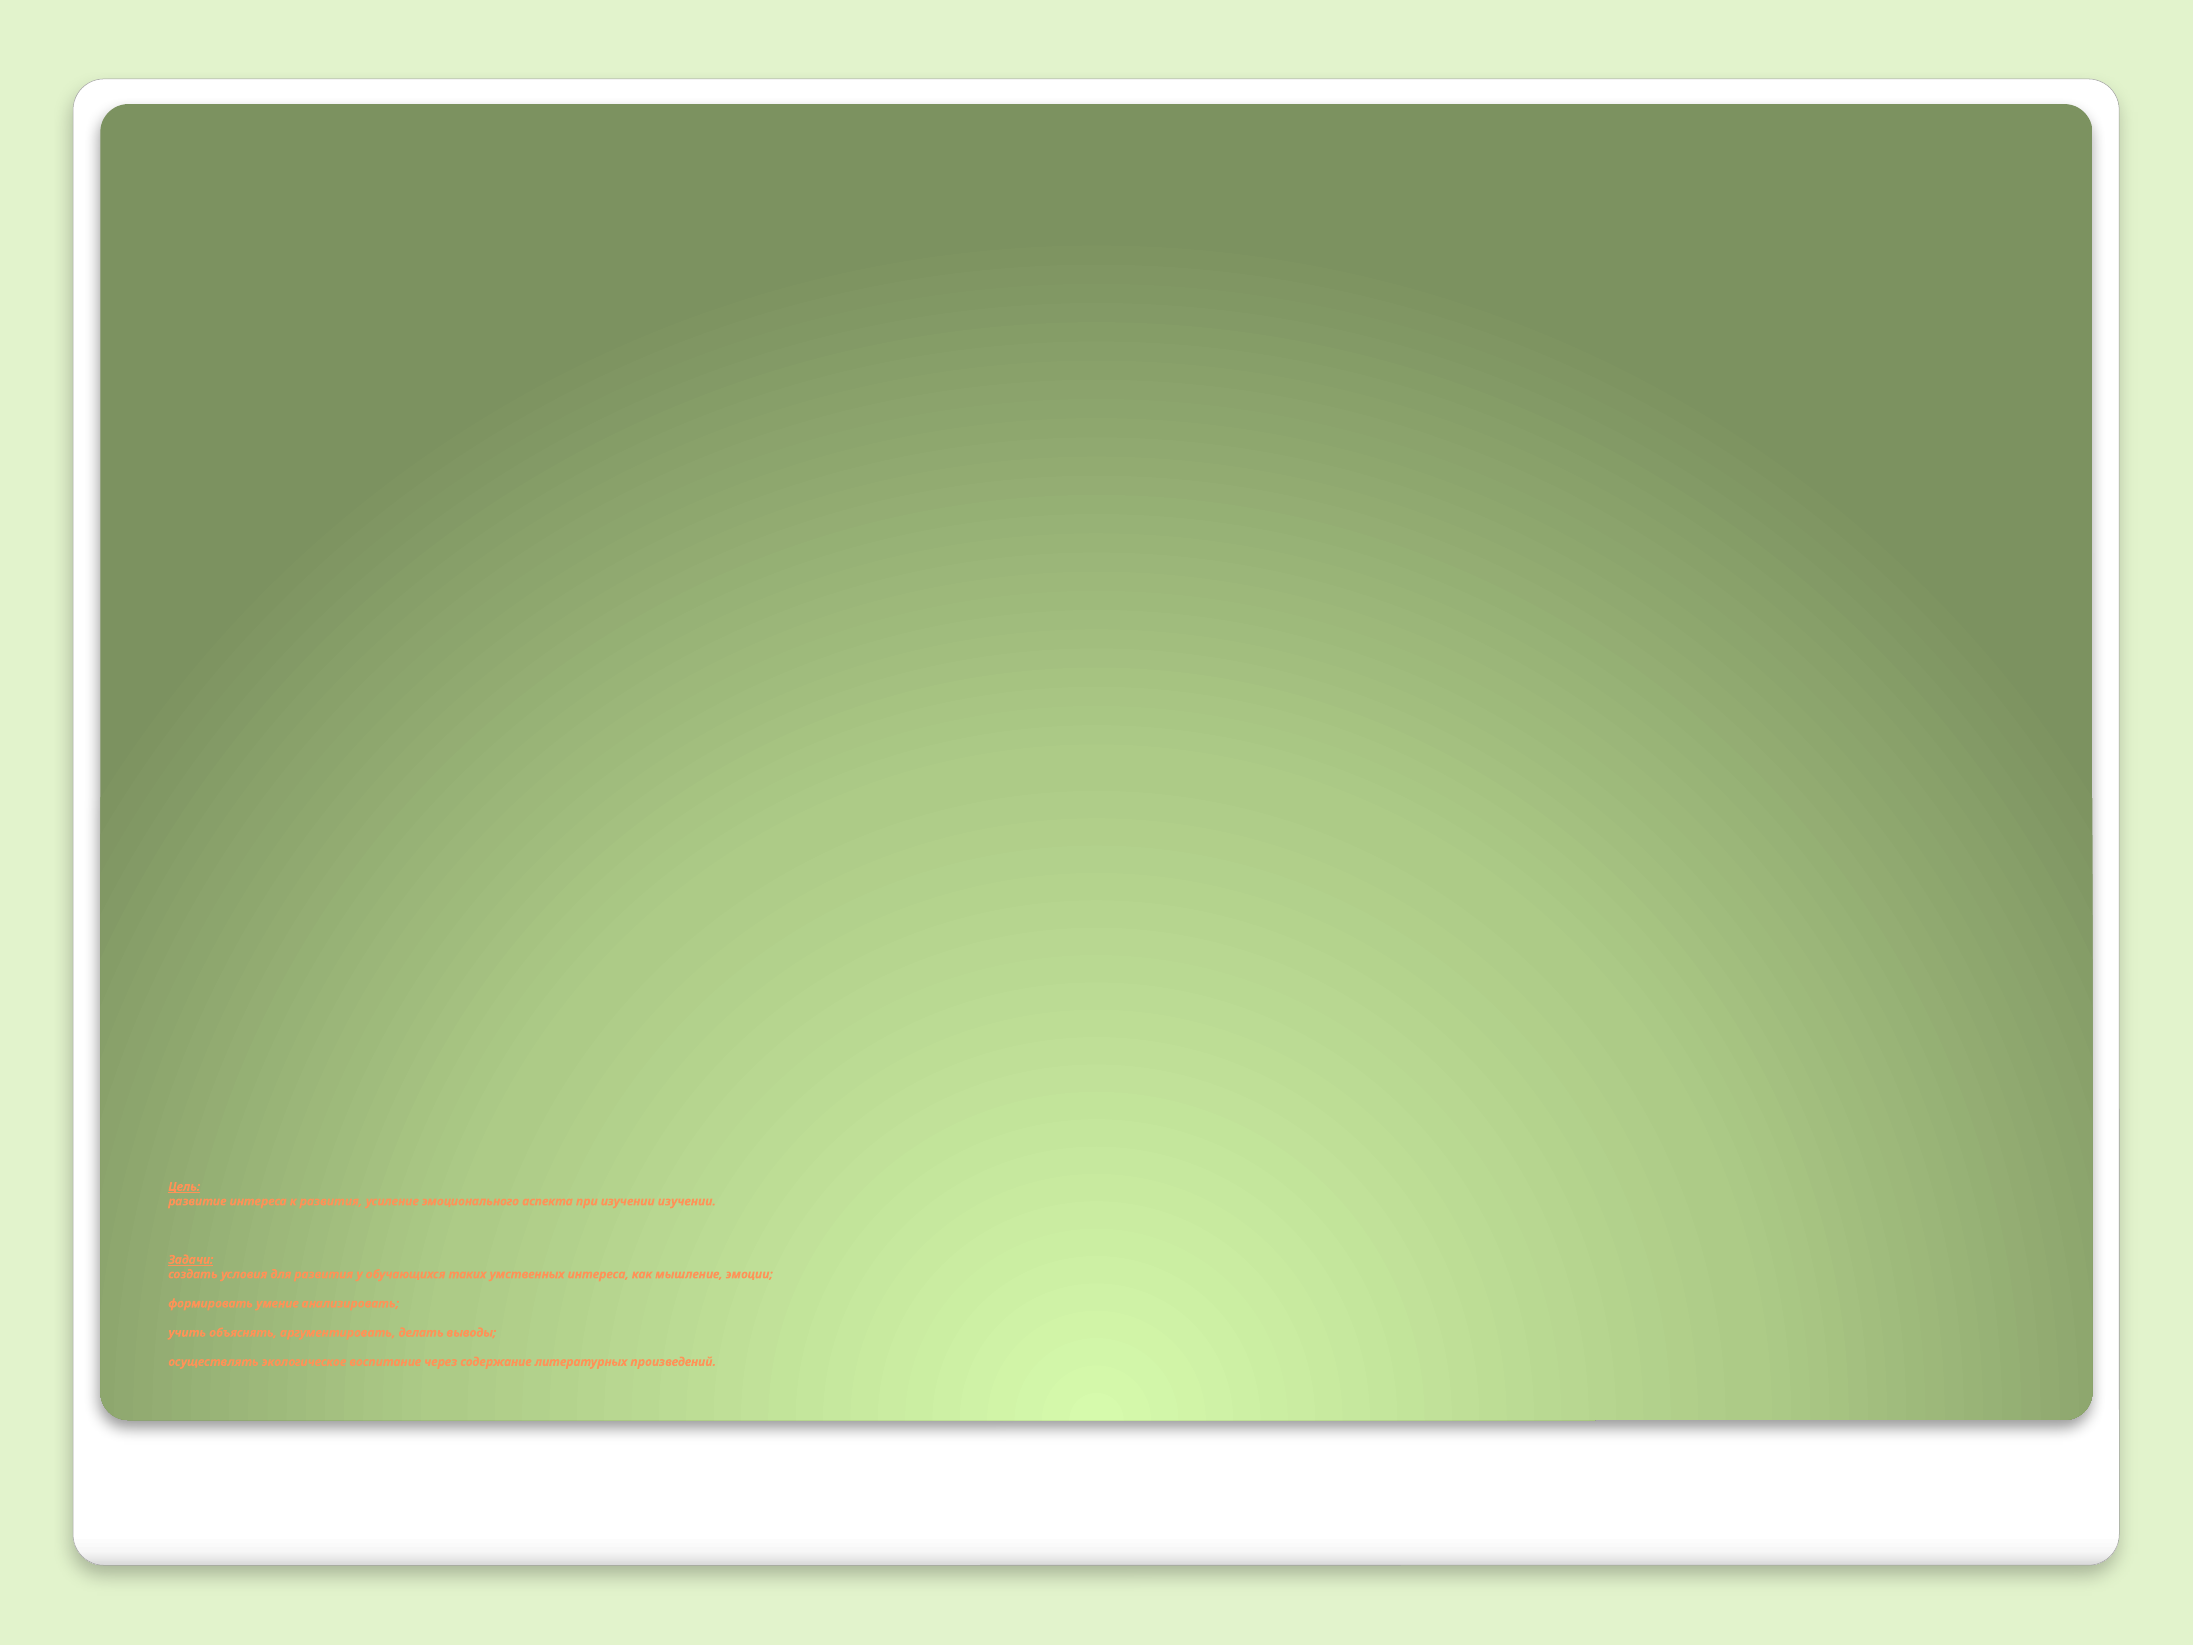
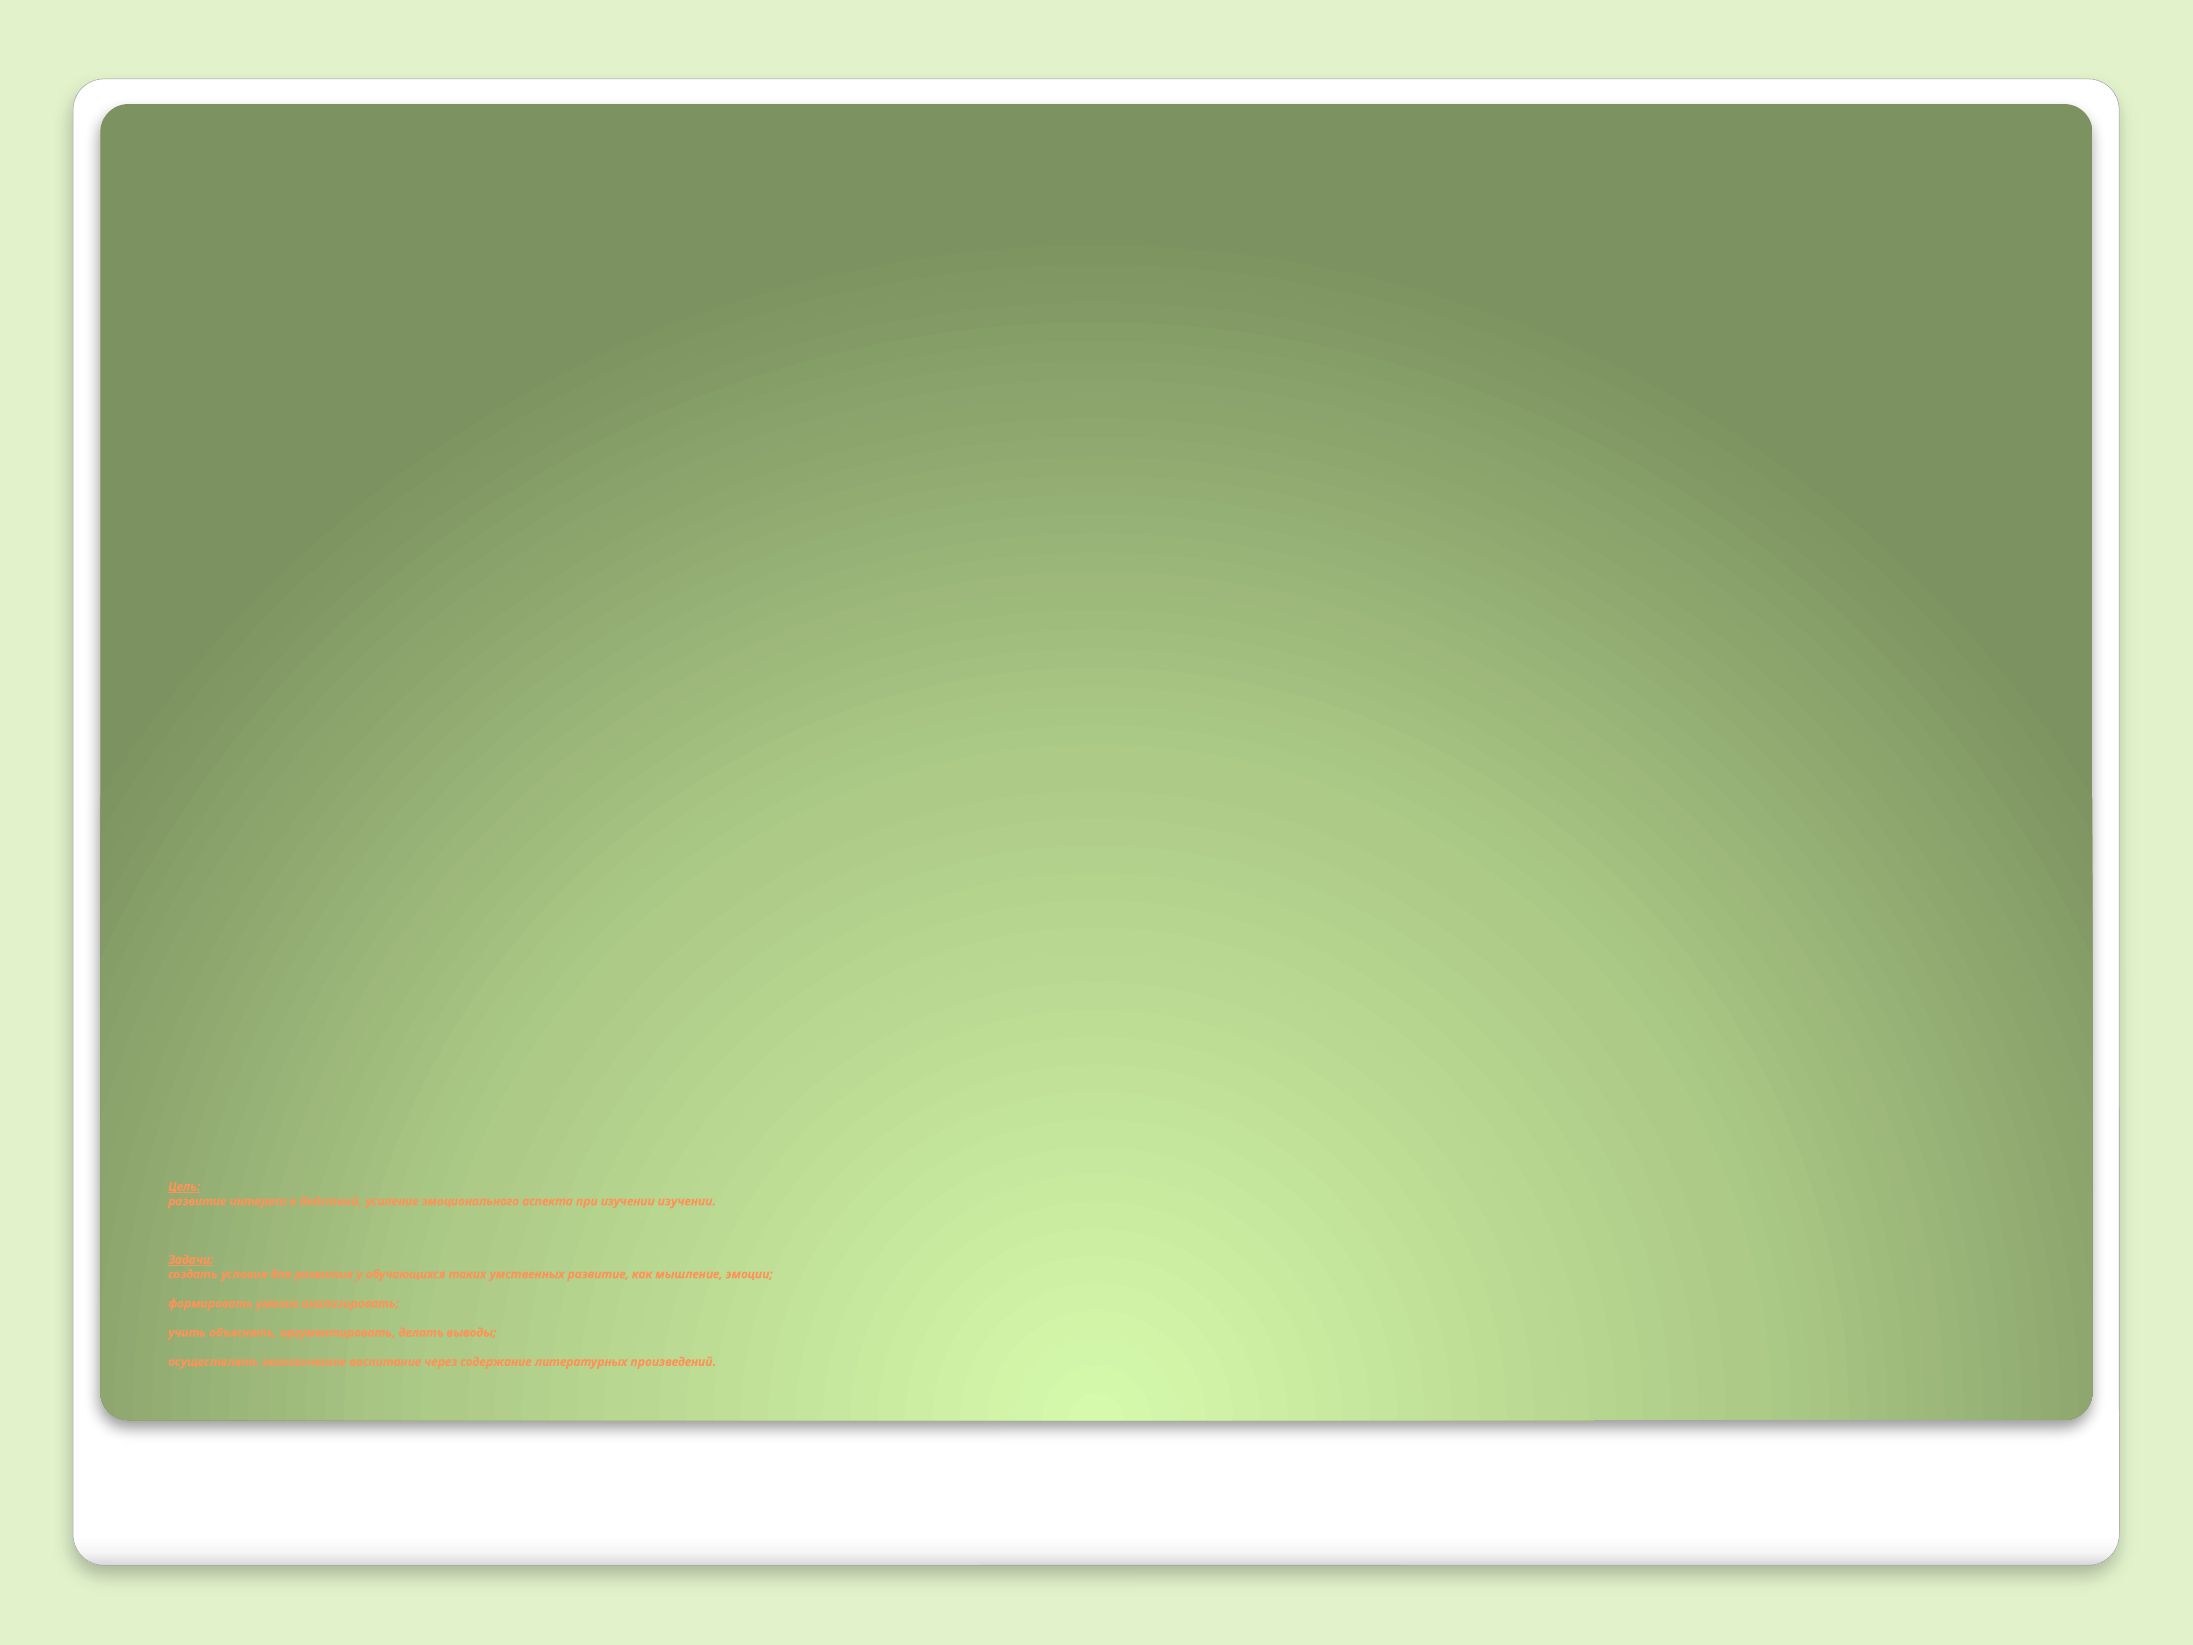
к развития: развития -> действий
умственных интереса: интереса -> развитие
